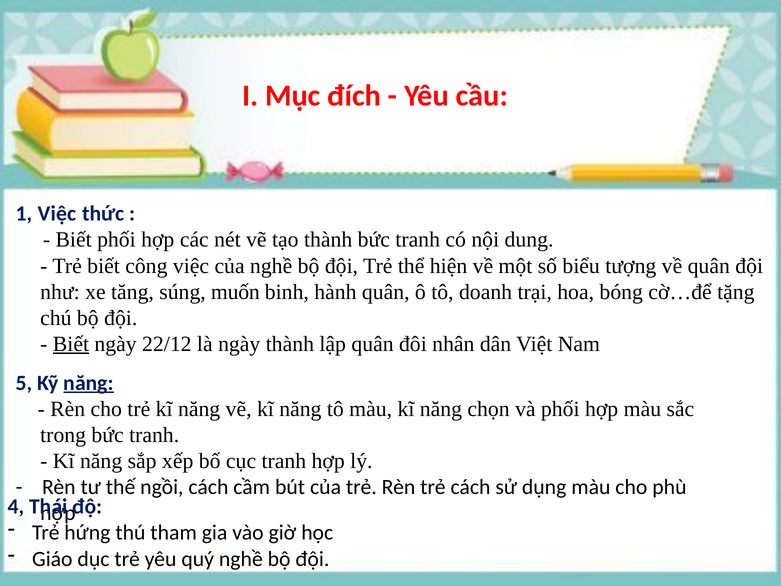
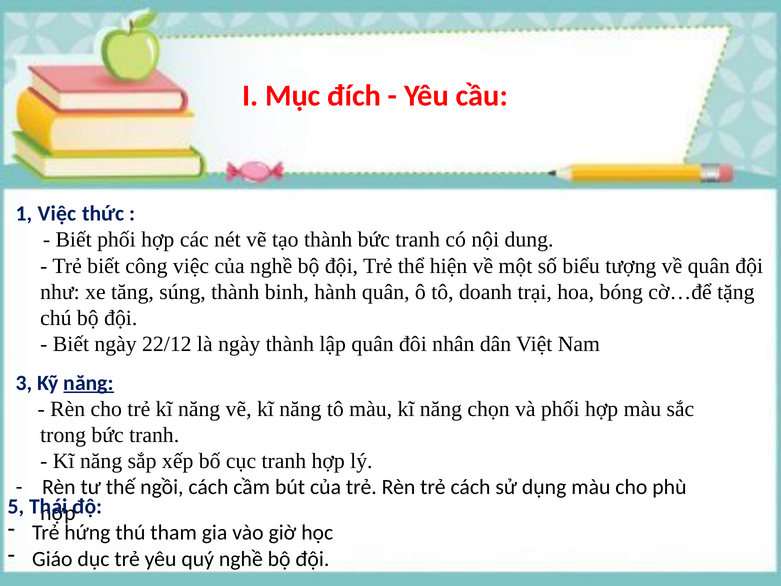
súng muốn: muốn -> thành
Biết at (71, 344) underline: present -> none
5: 5 -> 3
4: 4 -> 5
